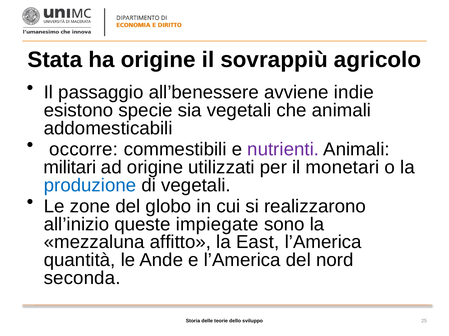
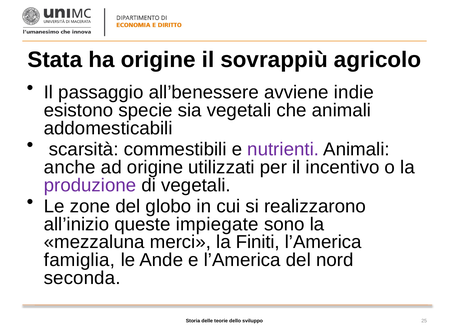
occorre: occorre -> scarsità
militari: militari -> anche
monetari: monetari -> incentivo
produzione colour: blue -> purple
affitto: affitto -> merci
East: East -> Finiti
quantità: quantità -> famiglia
